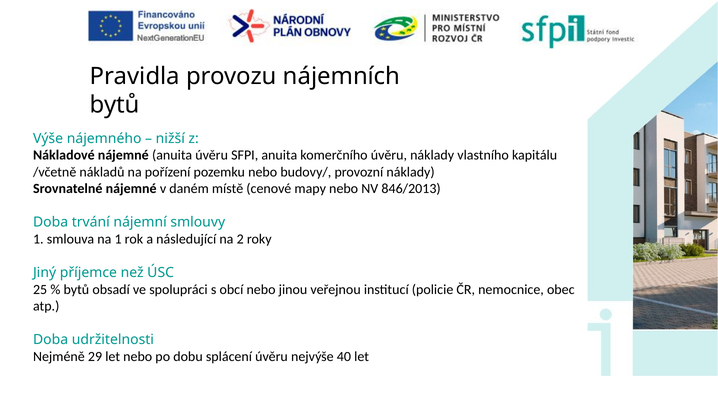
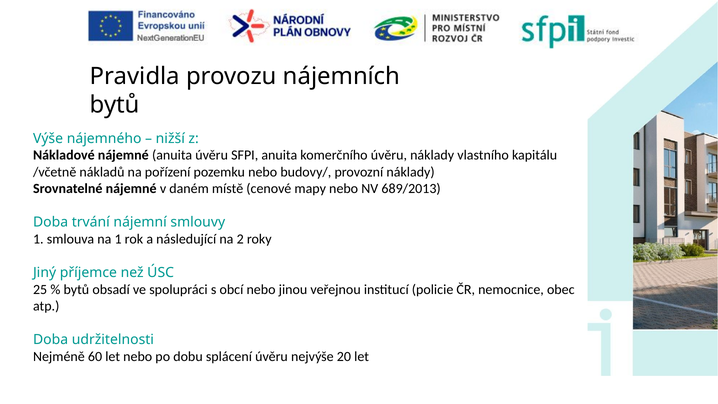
846/2013: 846/2013 -> 689/2013
29: 29 -> 60
40: 40 -> 20
